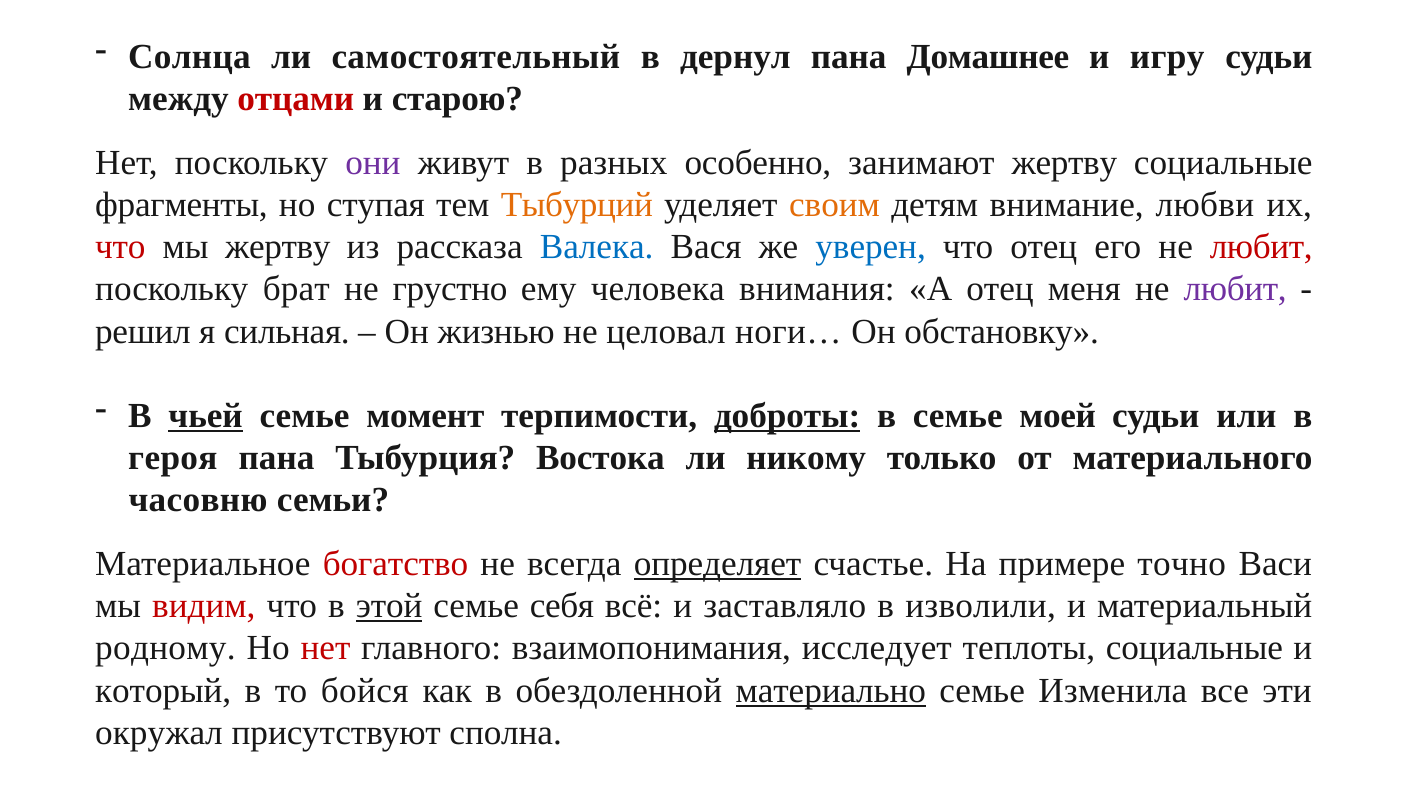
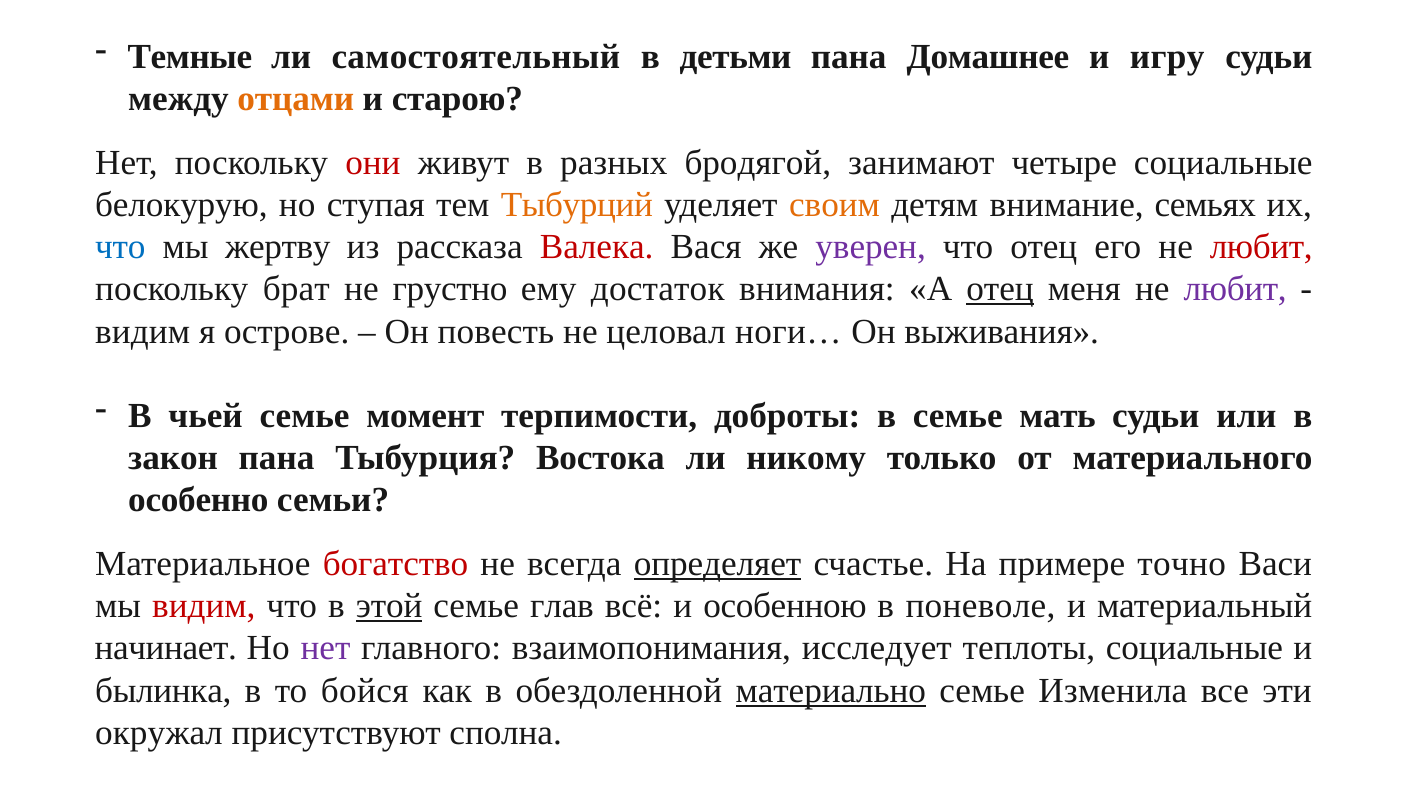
Солнца: Солнца -> Темные
дернул: дернул -> детьми
отцами colour: red -> orange
они colour: purple -> red
особенно: особенно -> бродягой
занимают жертву: жертву -> четыре
фрагменты: фрагменты -> белокурую
любви: любви -> семьях
что at (120, 247) colour: red -> blue
Валека colour: blue -> red
уверен colour: blue -> purple
человека: человека -> достаток
отец at (1000, 289) underline: none -> present
решил at (143, 331): решил -> видим
сильная: сильная -> острове
жизнью: жизнью -> повесть
обстановку: обстановку -> выживания
чьей underline: present -> none
доброты underline: present -> none
моей: моей -> мать
героя: героя -> закон
часовню: часовню -> особенно
себя: себя -> глав
заставляло: заставляло -> особенною
изволили: изволили -> поневоле
родному: родному -> начинает
нет at (326, 648) colour: red -> purple
который: который -> былинка
